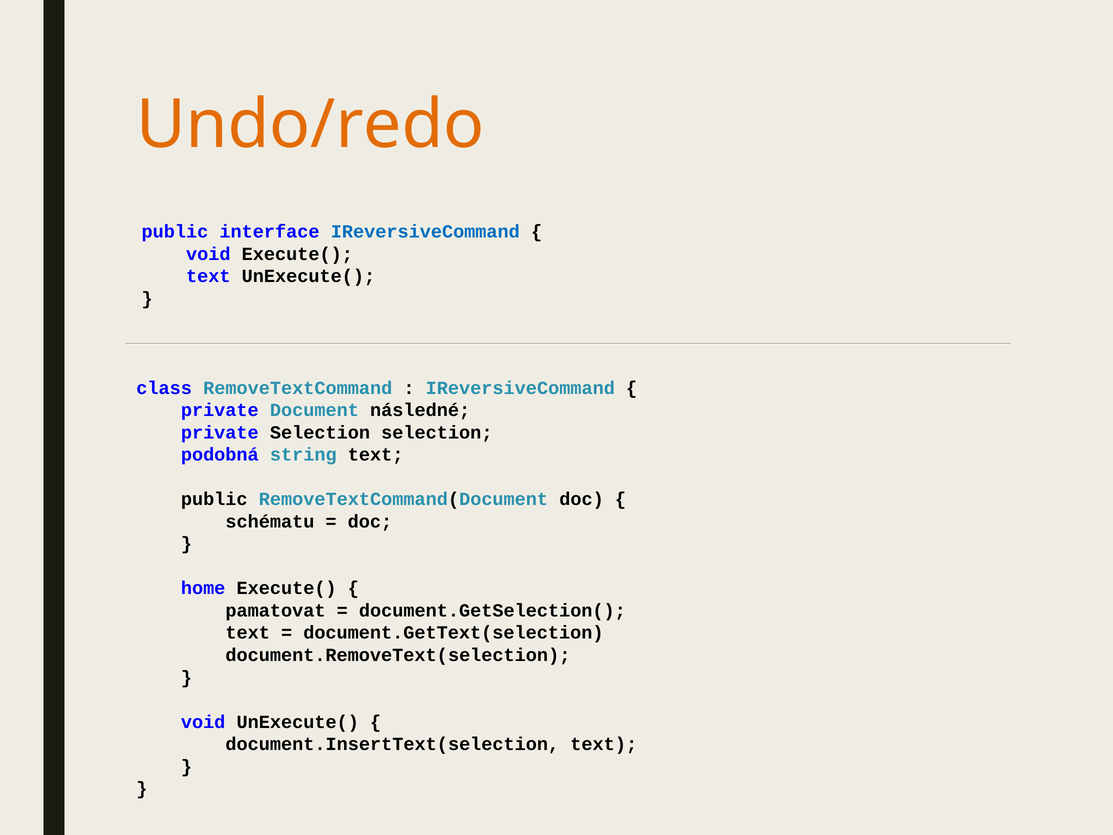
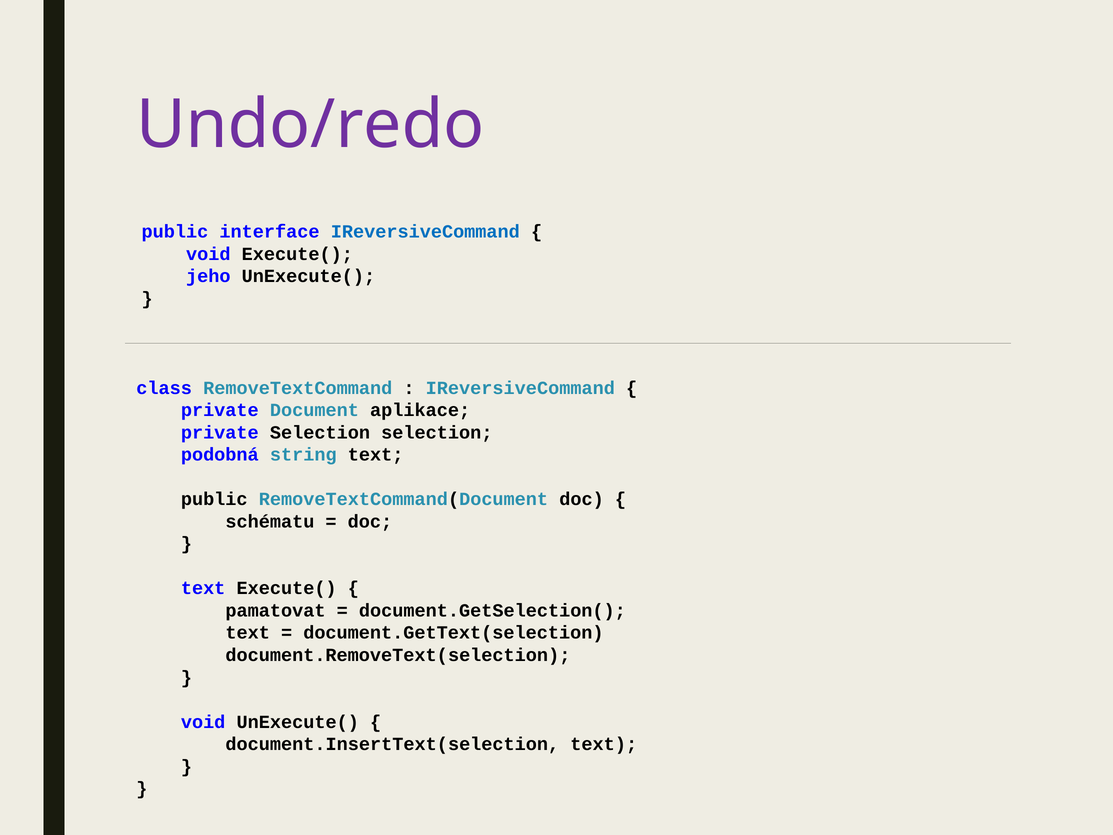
Undo/redo colour: orange -> purple
text at (208, 276): text -> jeho
následné: následné -> aplikace
home at (203, 588): home -> text
